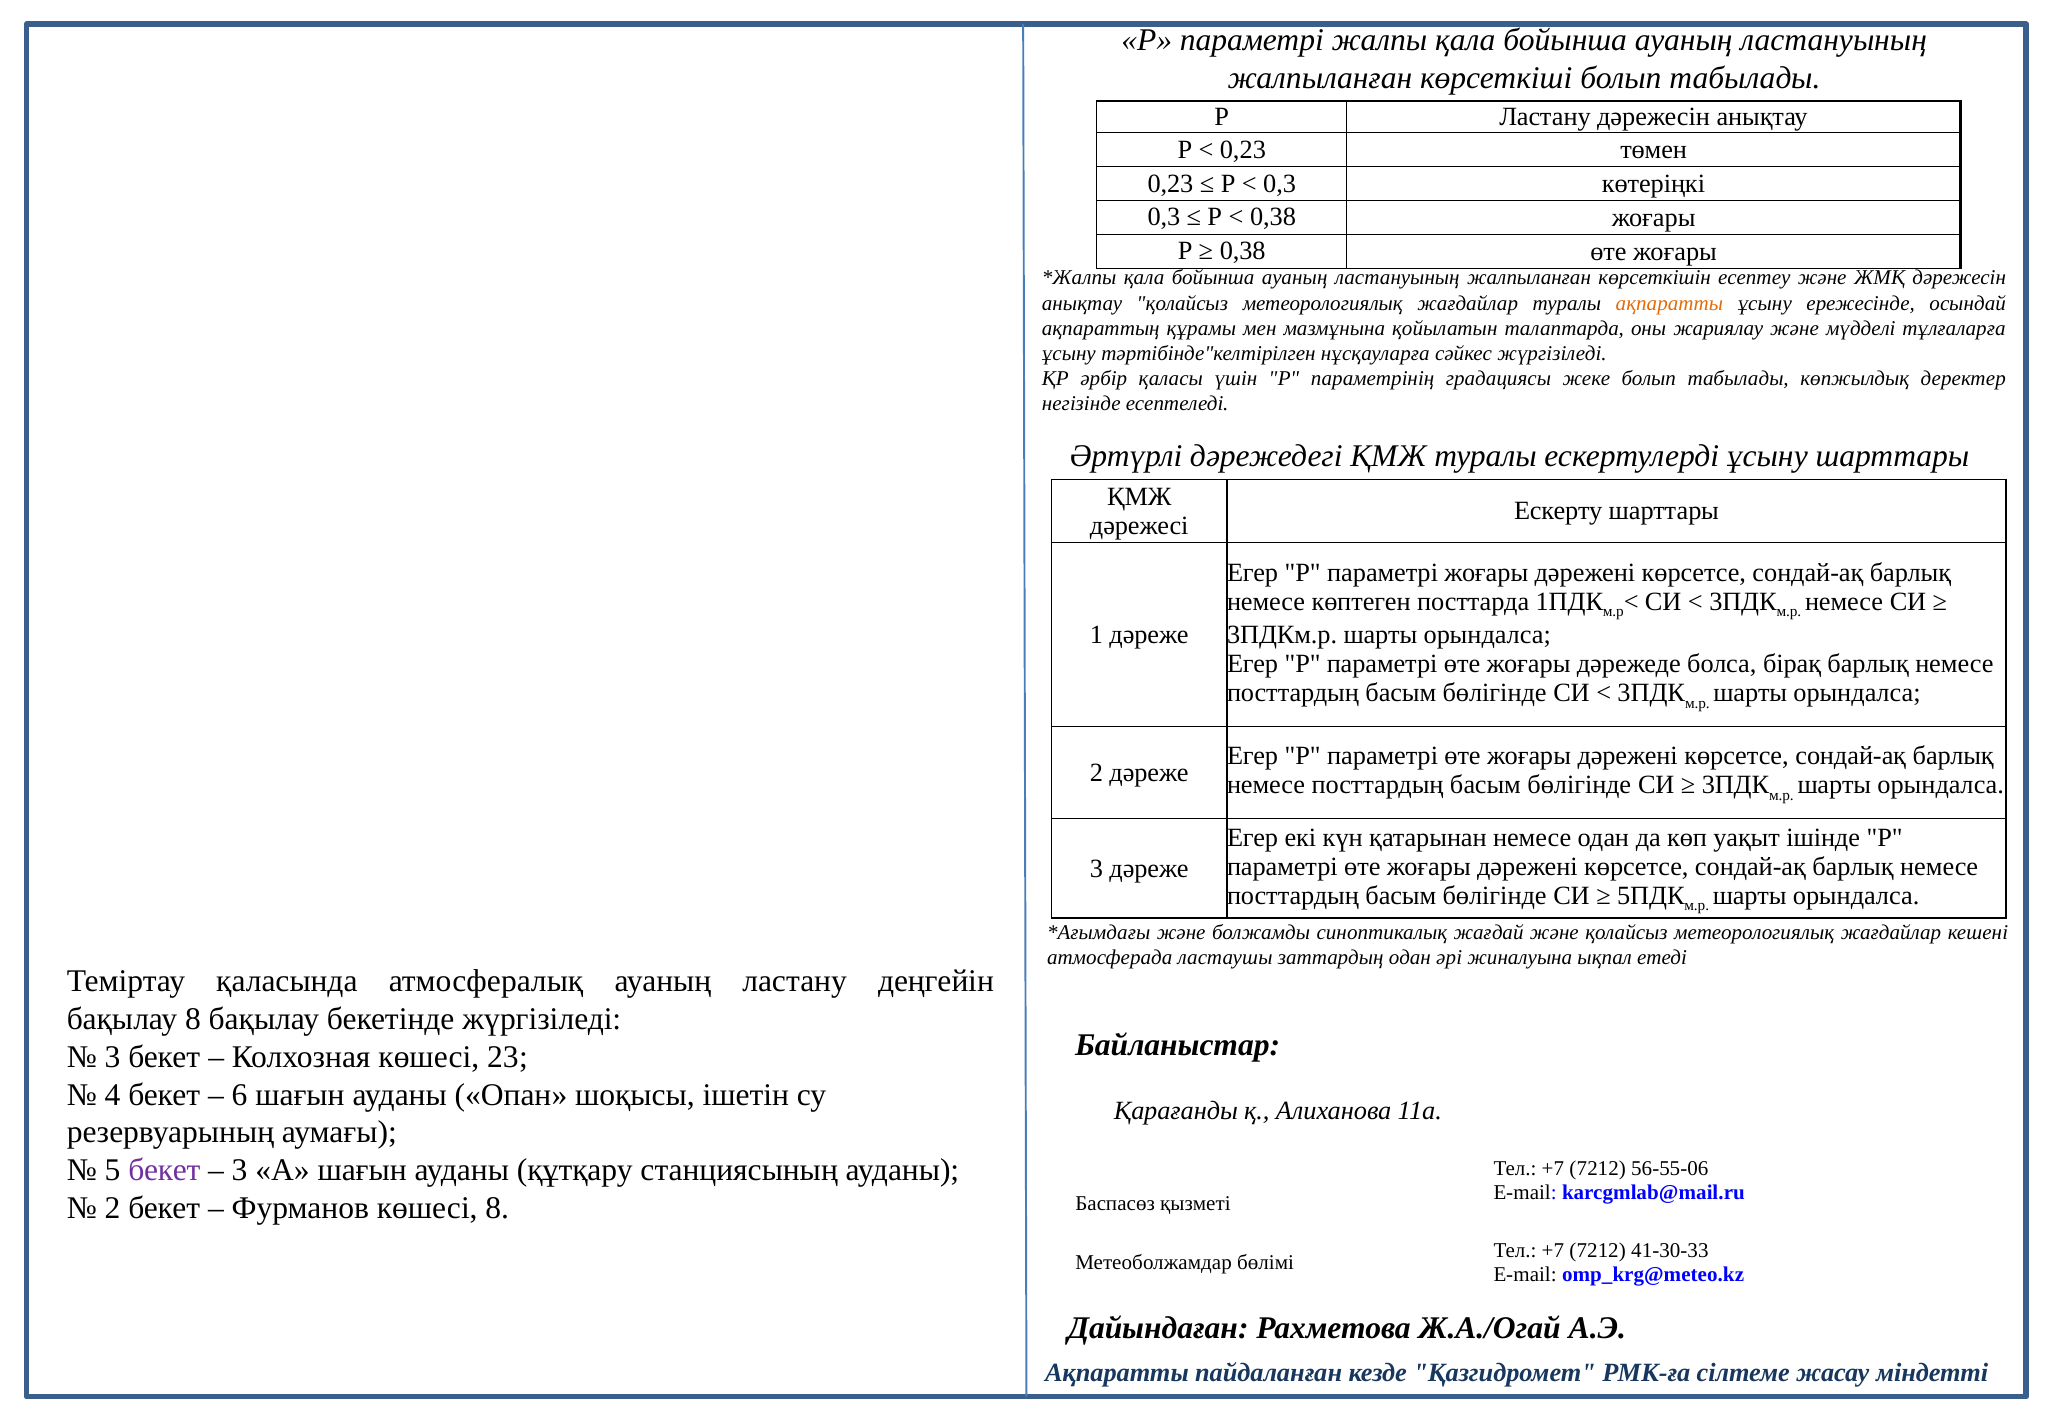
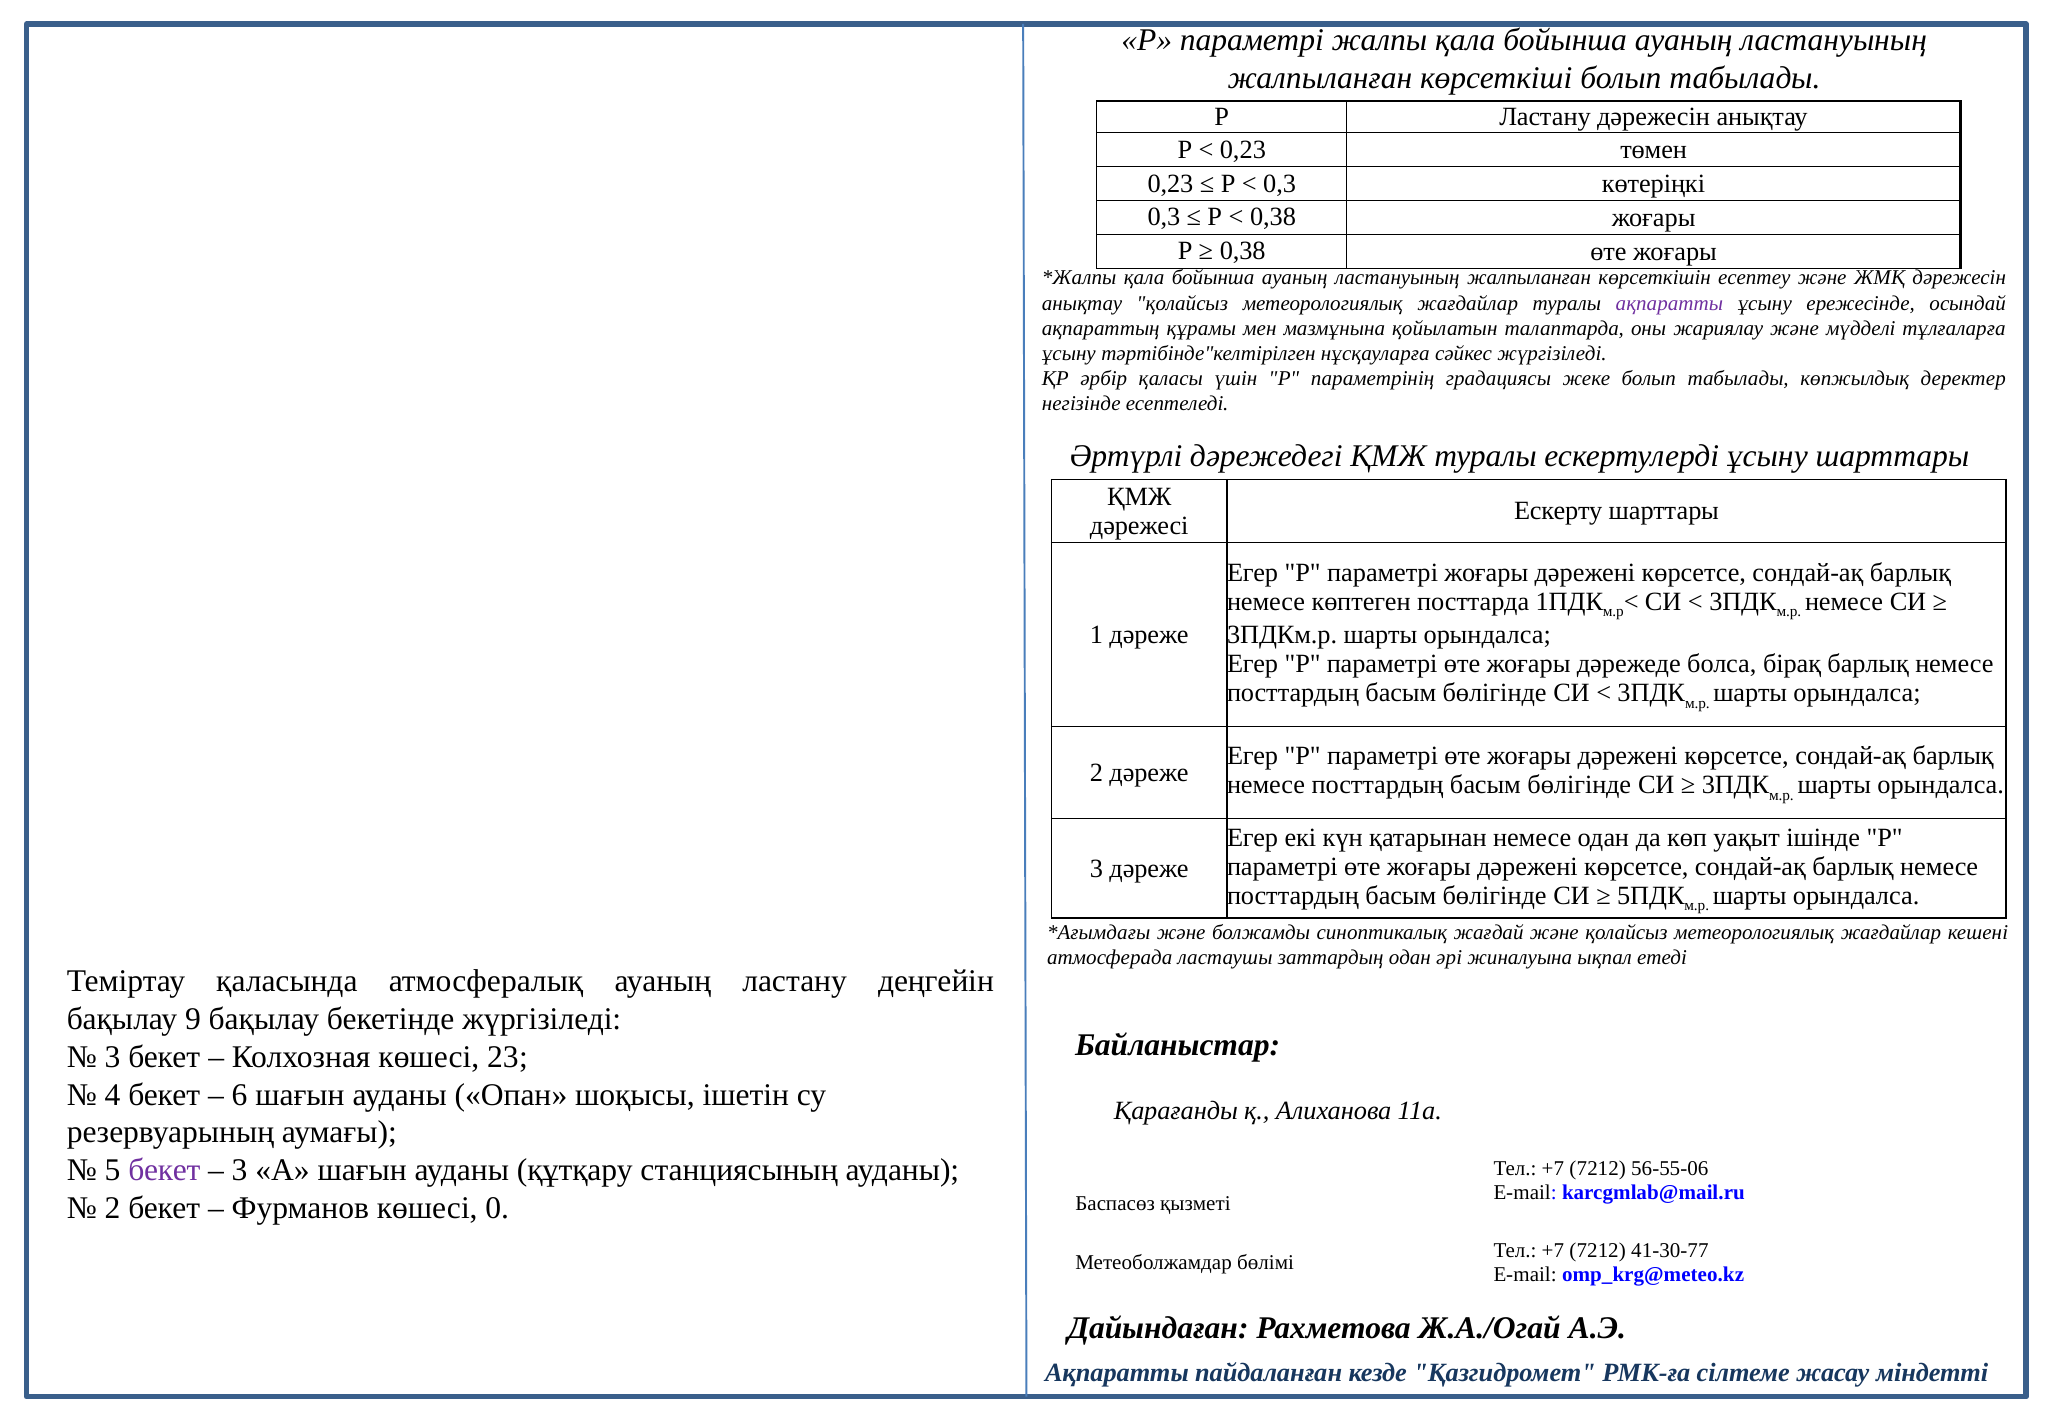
ақпаратты at (1669, 303) colour: orange -> purple
бақылау 8: 8 -> 9
көшесі 8: 8 -> 0
41-30-33: 41-30-33 -> 41-30-77
